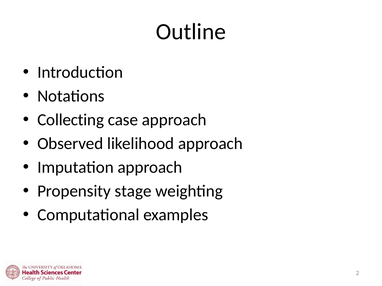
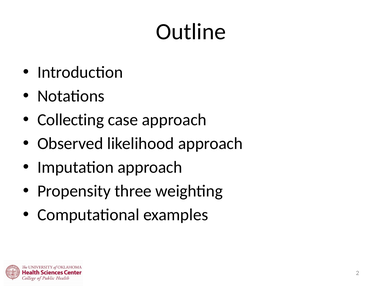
stage: stage -> three
